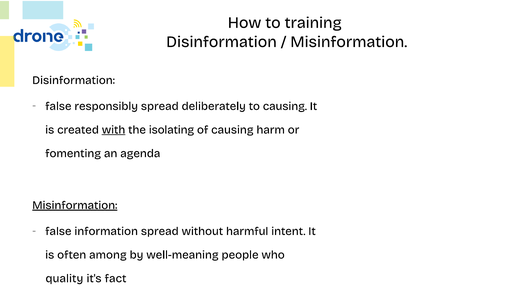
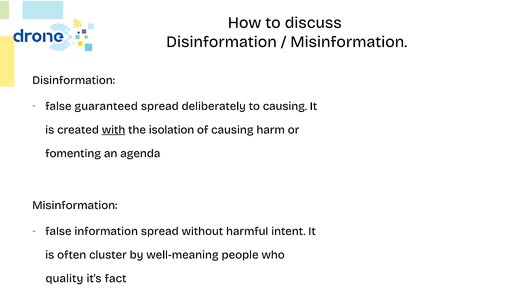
training: training -> discuss
responsibly: responsibly -> guaranteed
isolating: isolating -> isolation
Misinformation at (75, 205) underline: present -> none
among: among -> cluster
